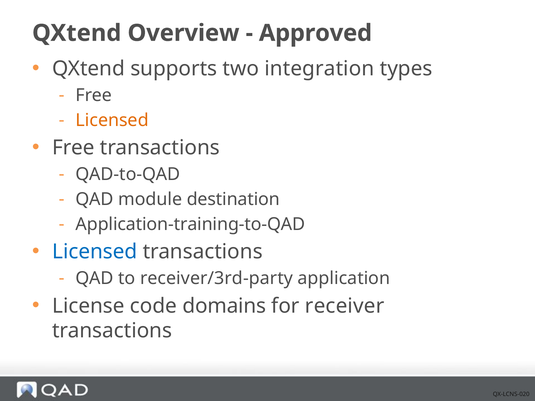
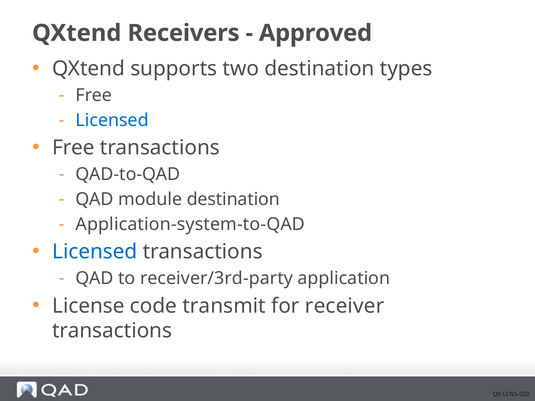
Overview: Overview -> Receivers
two integration: integration -> destination
Licensed at (112, 120) colour: orange -> blue
Application-training-to-QAD: Application-training-to-QAD -> Application-system-to-QAD
domains: domains -> transmit
